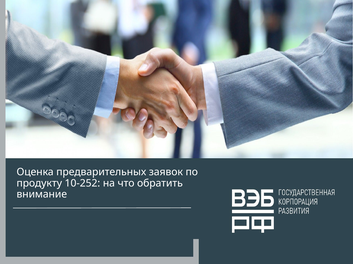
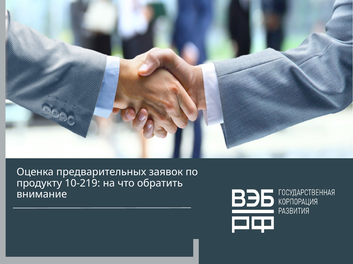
10-252: 10-252 -> 10-219
